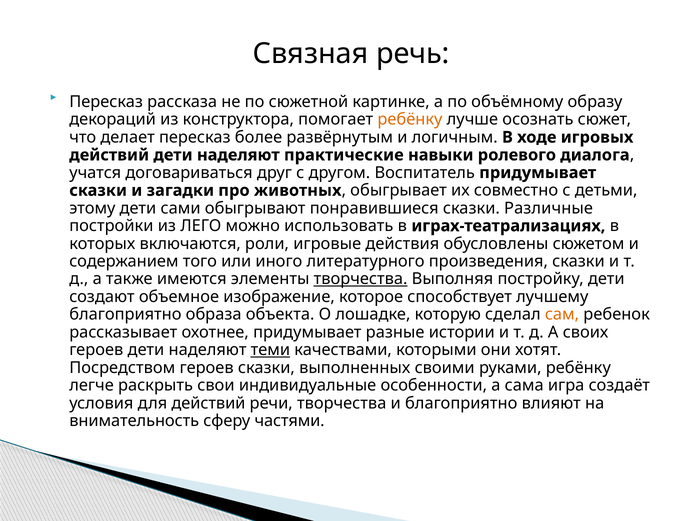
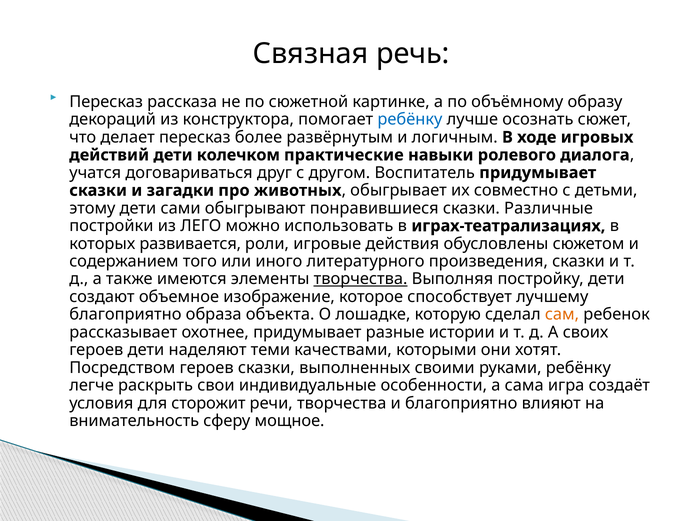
ребёнку at (410, 119) colour: orange -> blue
действий дети наделяют: наделяют -> колечком
включаются: включаются -> развивается
теми underline: present -> none
для действий: действий -> сторожит
частями: частями -> мощное
